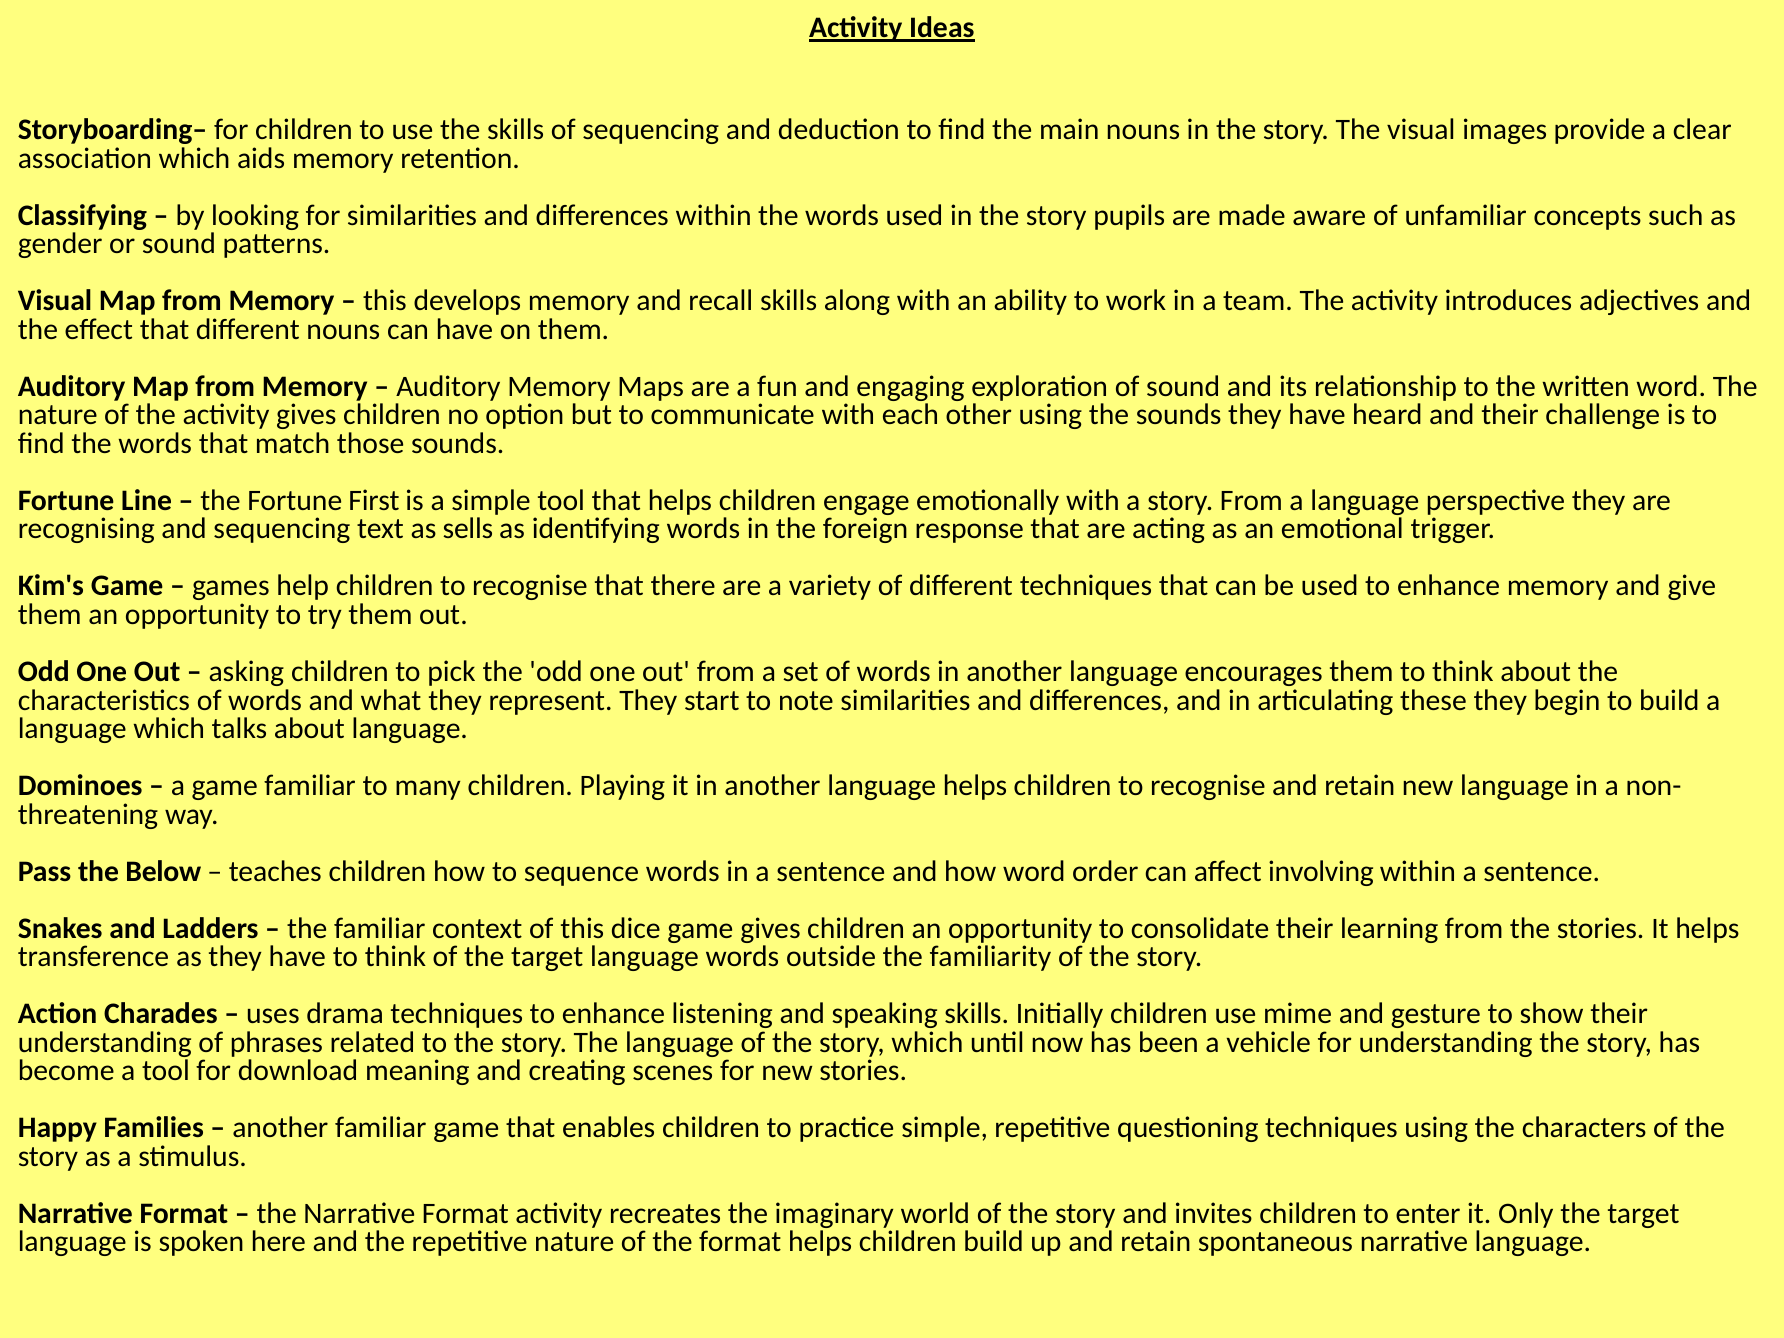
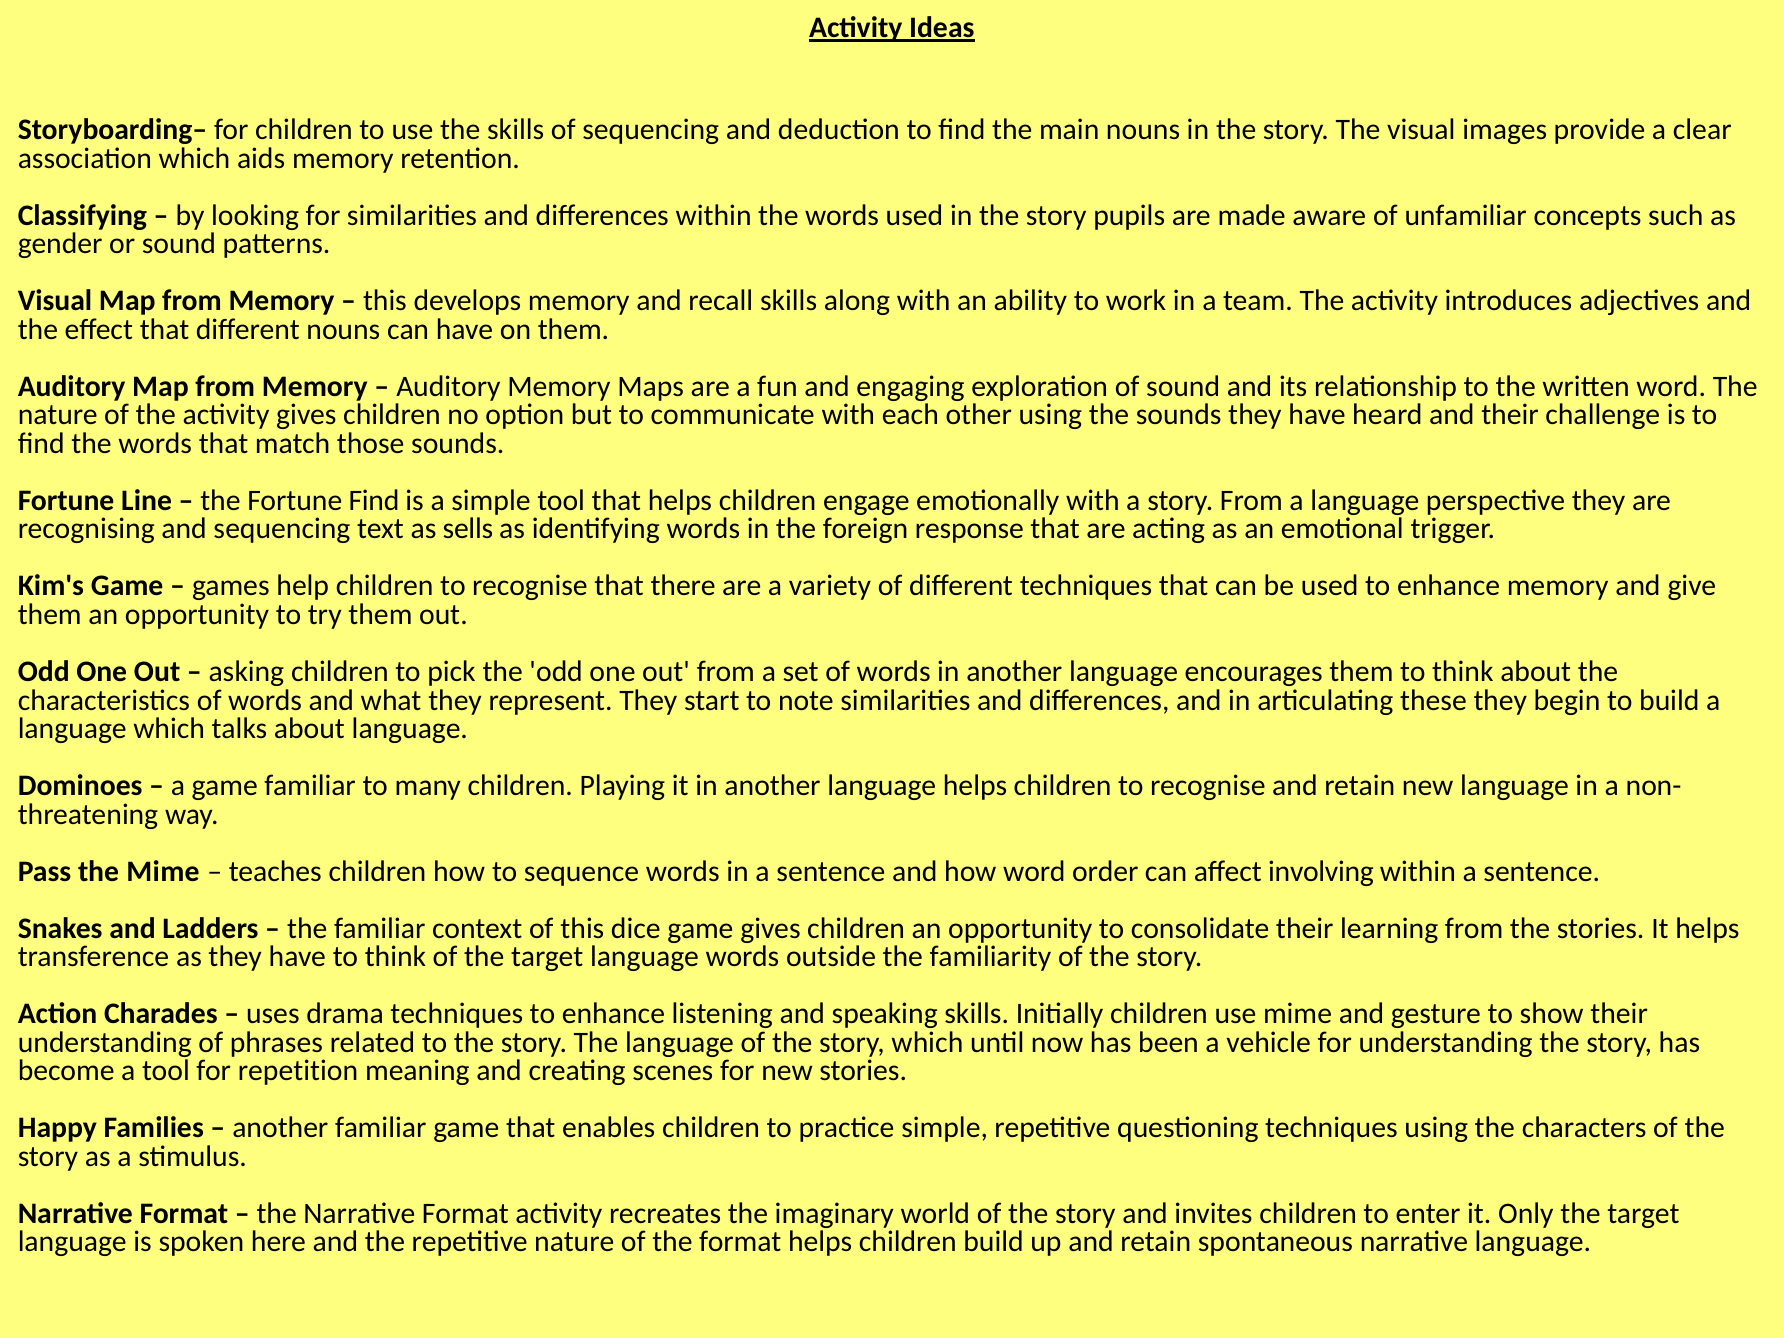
Fortune First: First -> Find
the Below: Below -> Mime
download: download -> repetition
